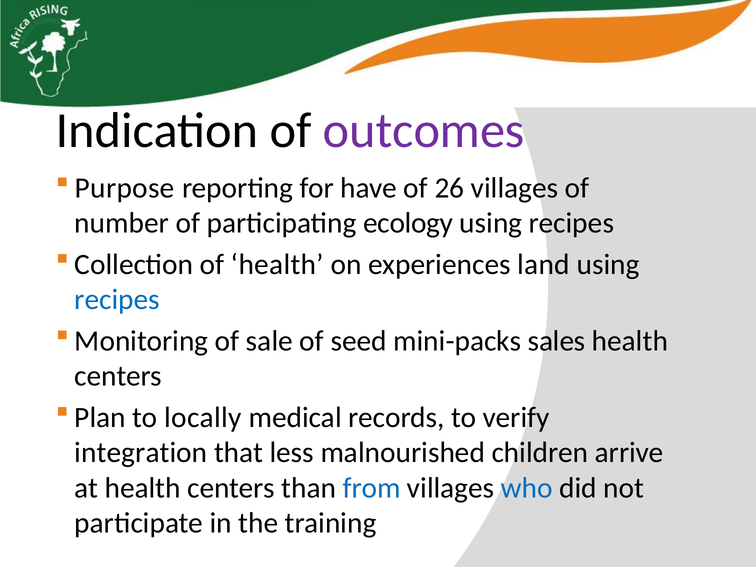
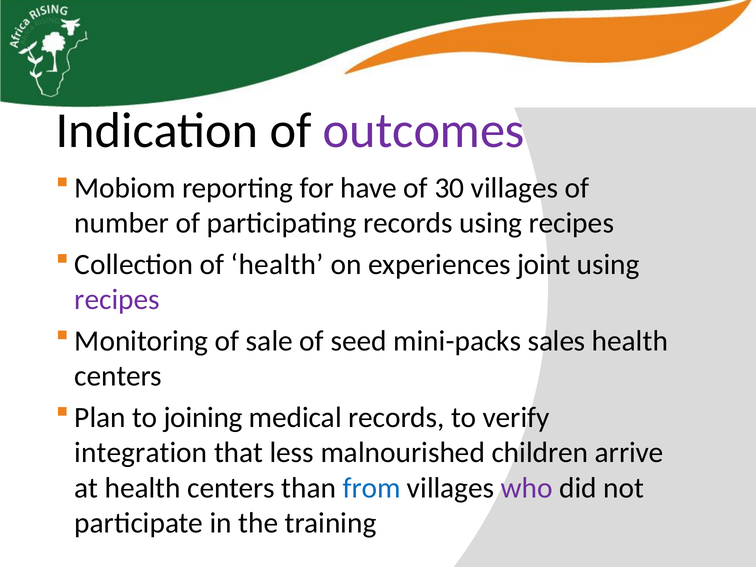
Purpose: Purpose -> Mobiom
26: 26 -> 30
participating ecology: ecology -> records
land: land -> joint
recipes at (117, 300) colour: blue -> purple
locally: locally -> joining
who colour: blue -> purple
